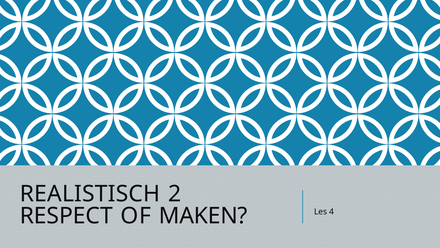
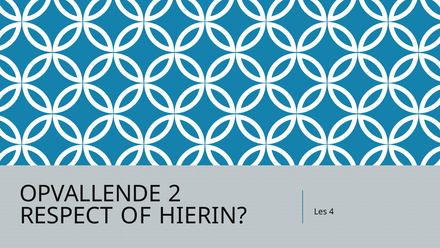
REALISTISCH: REALISTISCH -> OPVALLENDE
MAKEN: MAKEN -> HIERIN
